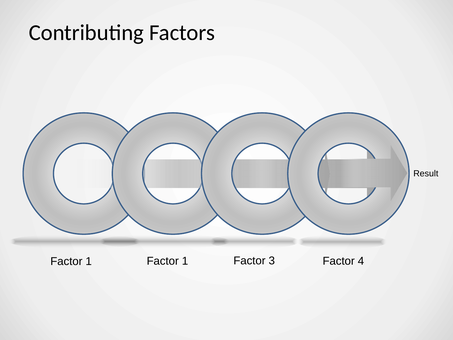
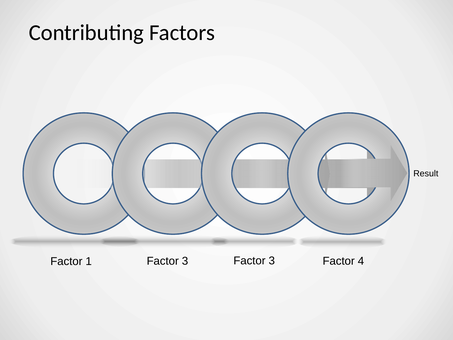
1 Factor 1: 1 -> 3
